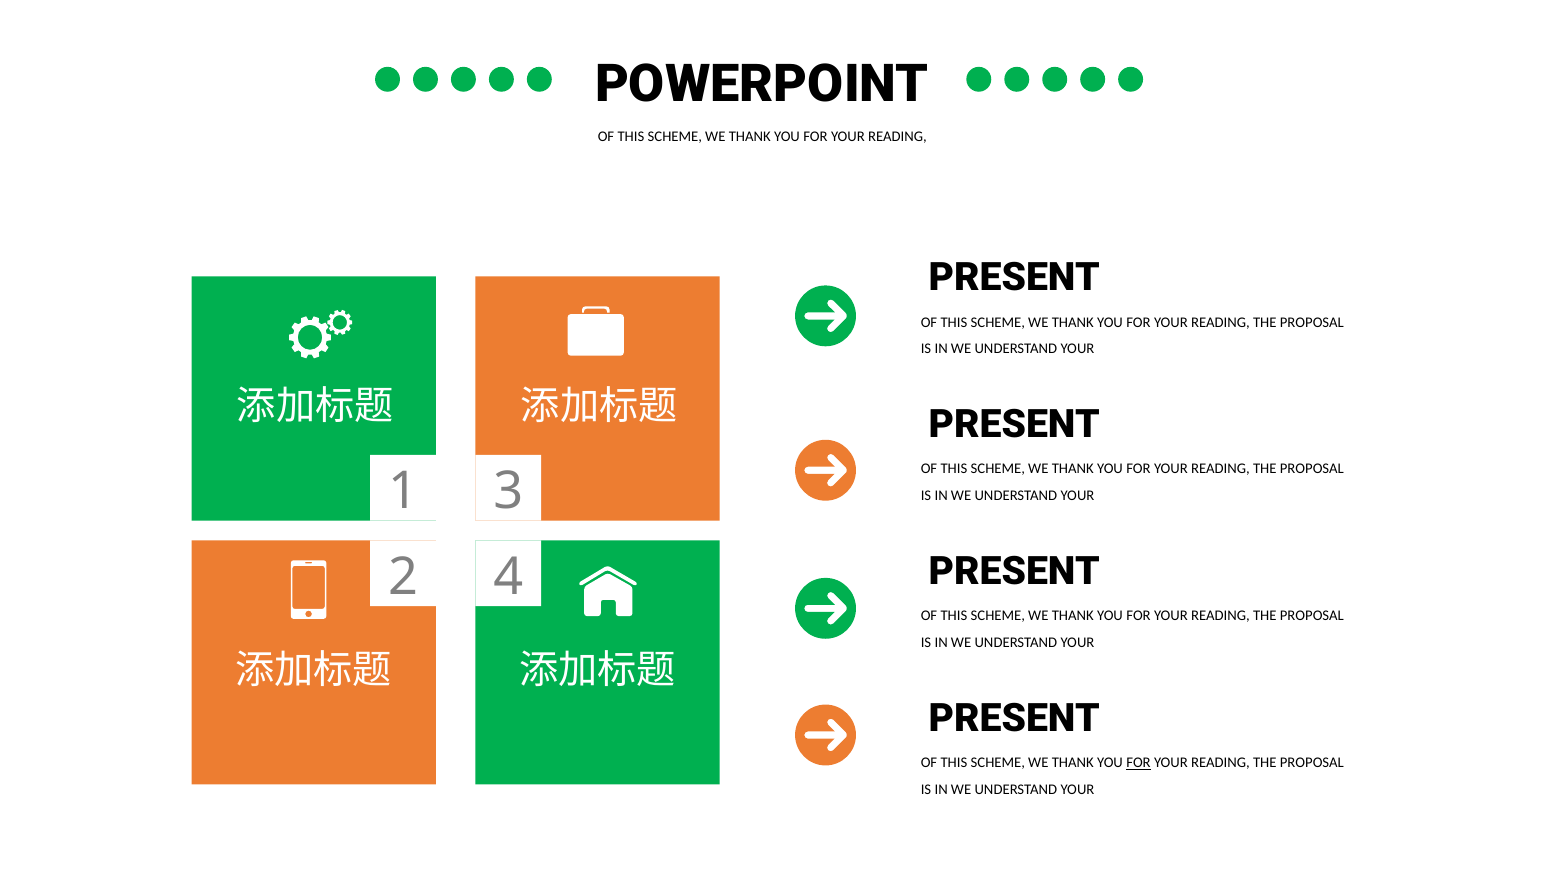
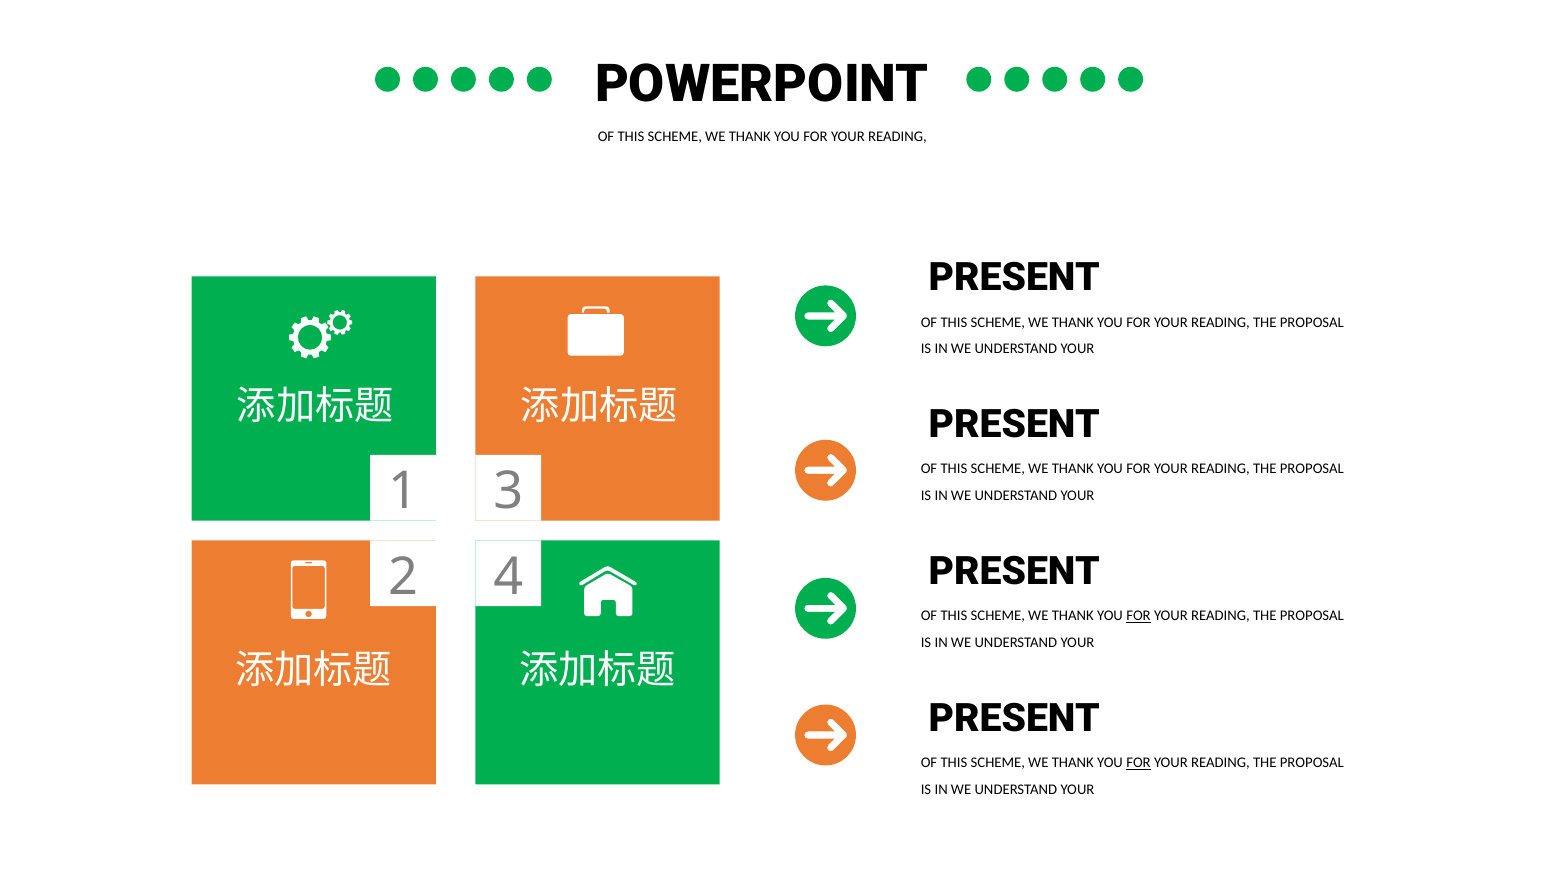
FOR at (1139, 616) underline: none -> present
